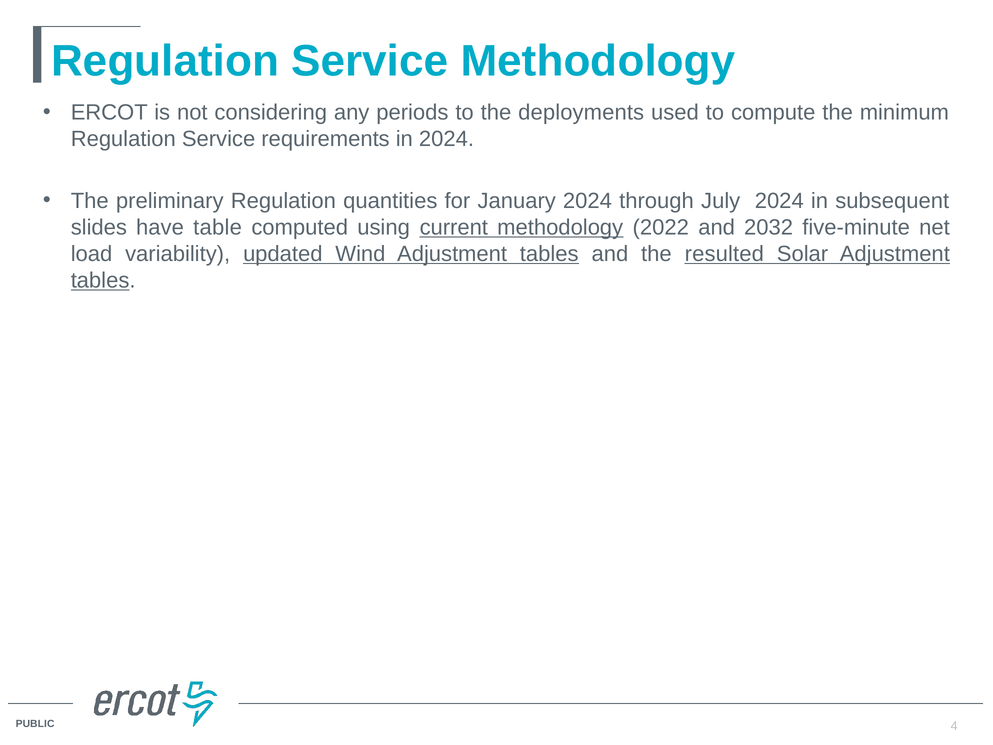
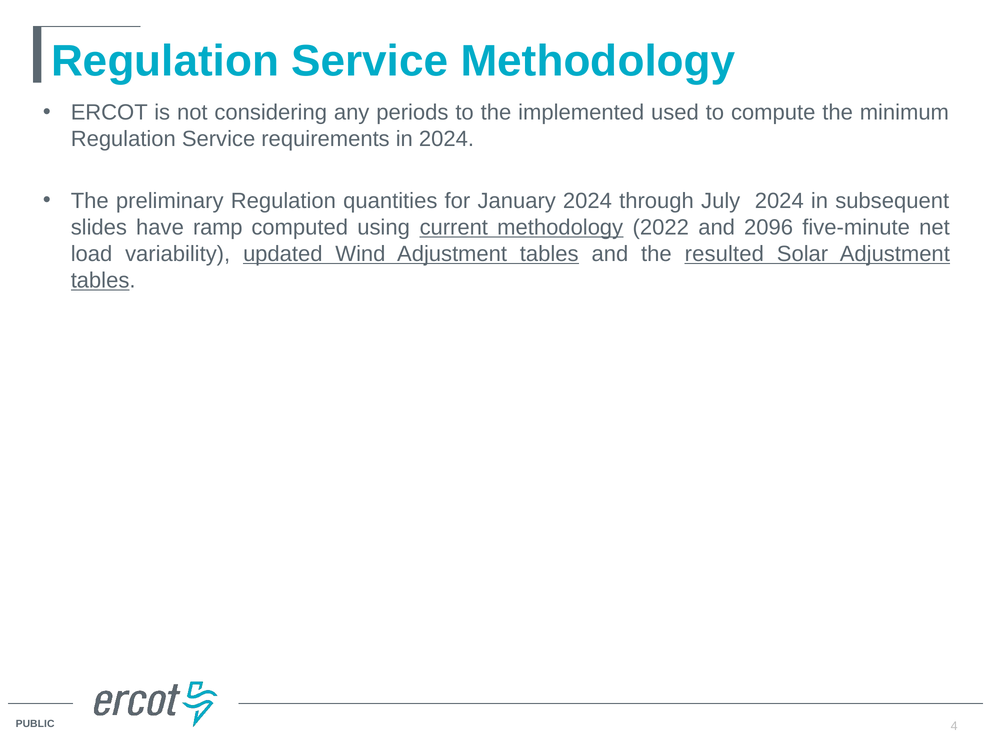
deployments: deployments -> implemented
table: table -> ramp
2032: 2032 -> 2096
